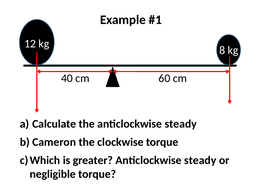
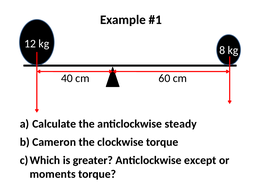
greater Anticlockwise steady: steady -> except
negligible: negligible -> moments
